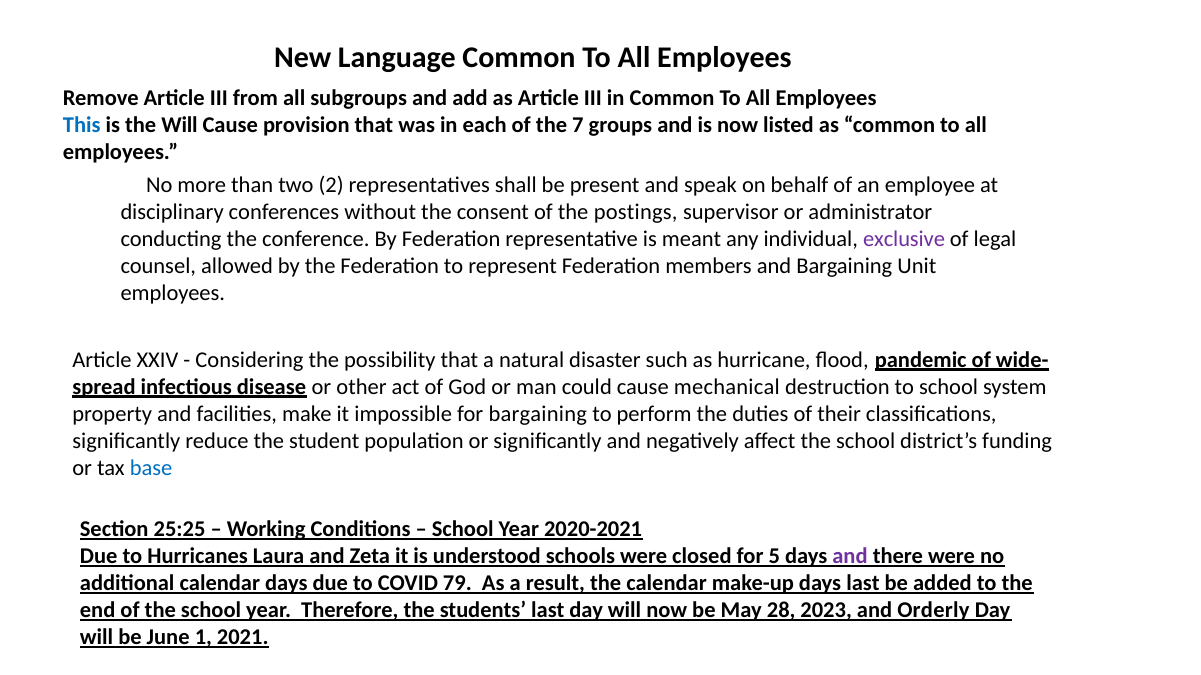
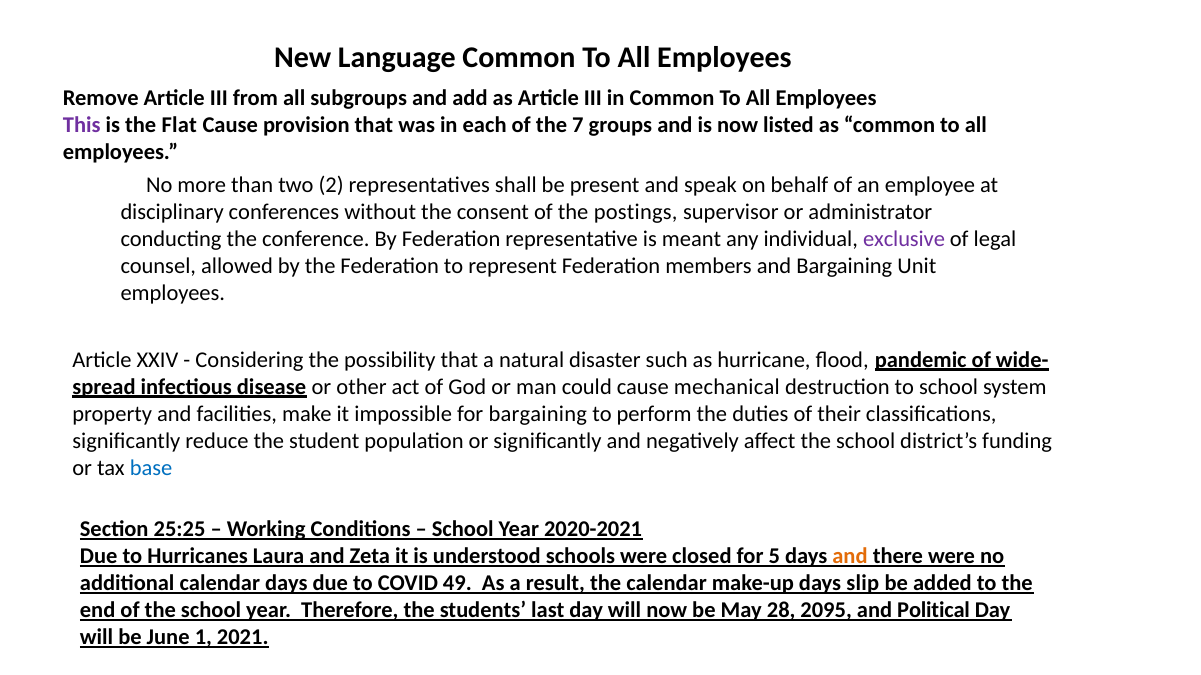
This colour: blue -> purple
the Will: Will -> Flat
and at (850, 557) colour: purple -> orange
79: 79 -> 49
days last: last -> slip
2023: 2023 -> 2095
Orderly: Orderly -> Political
